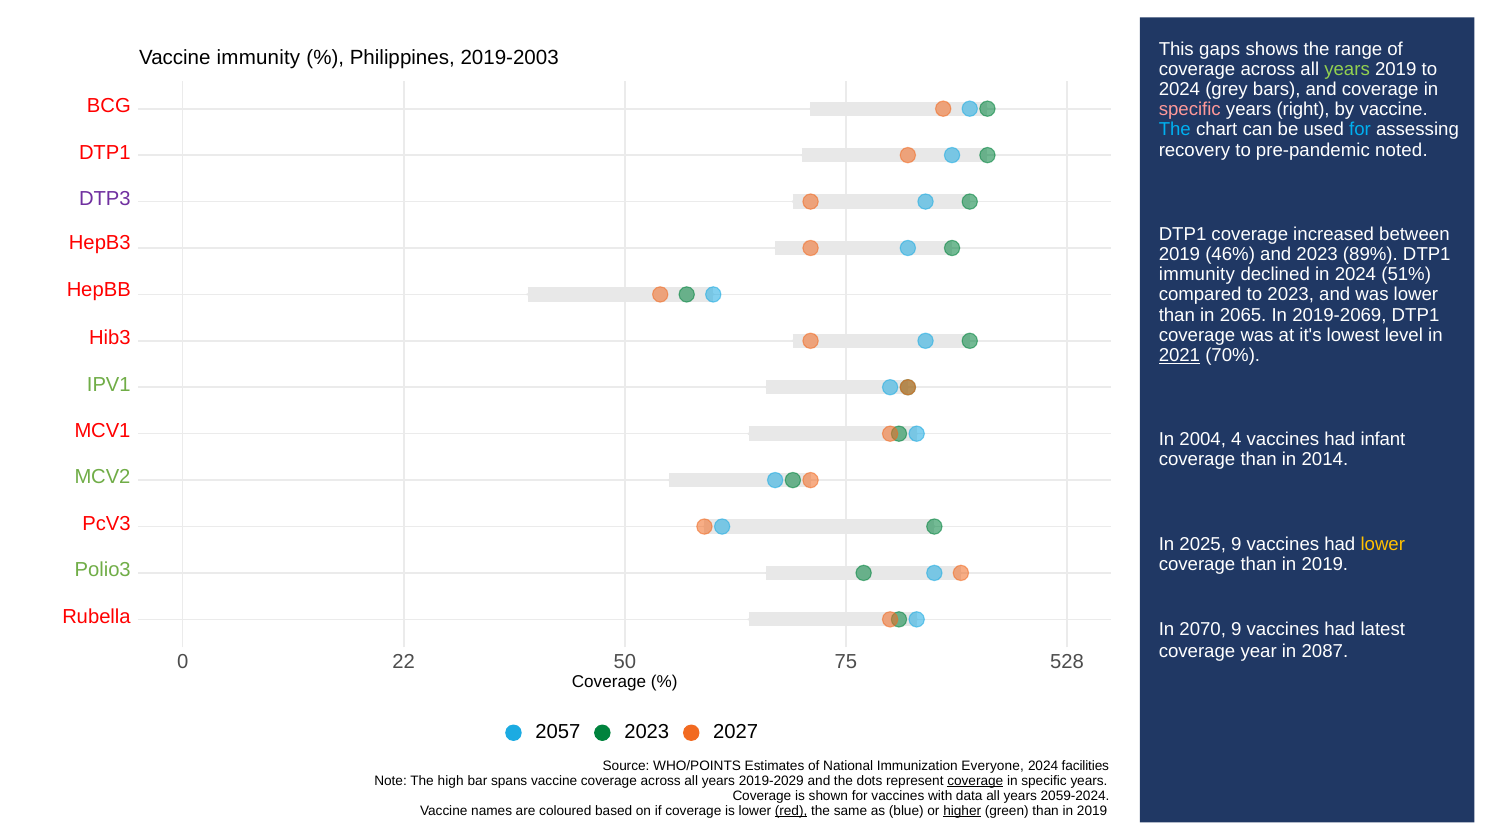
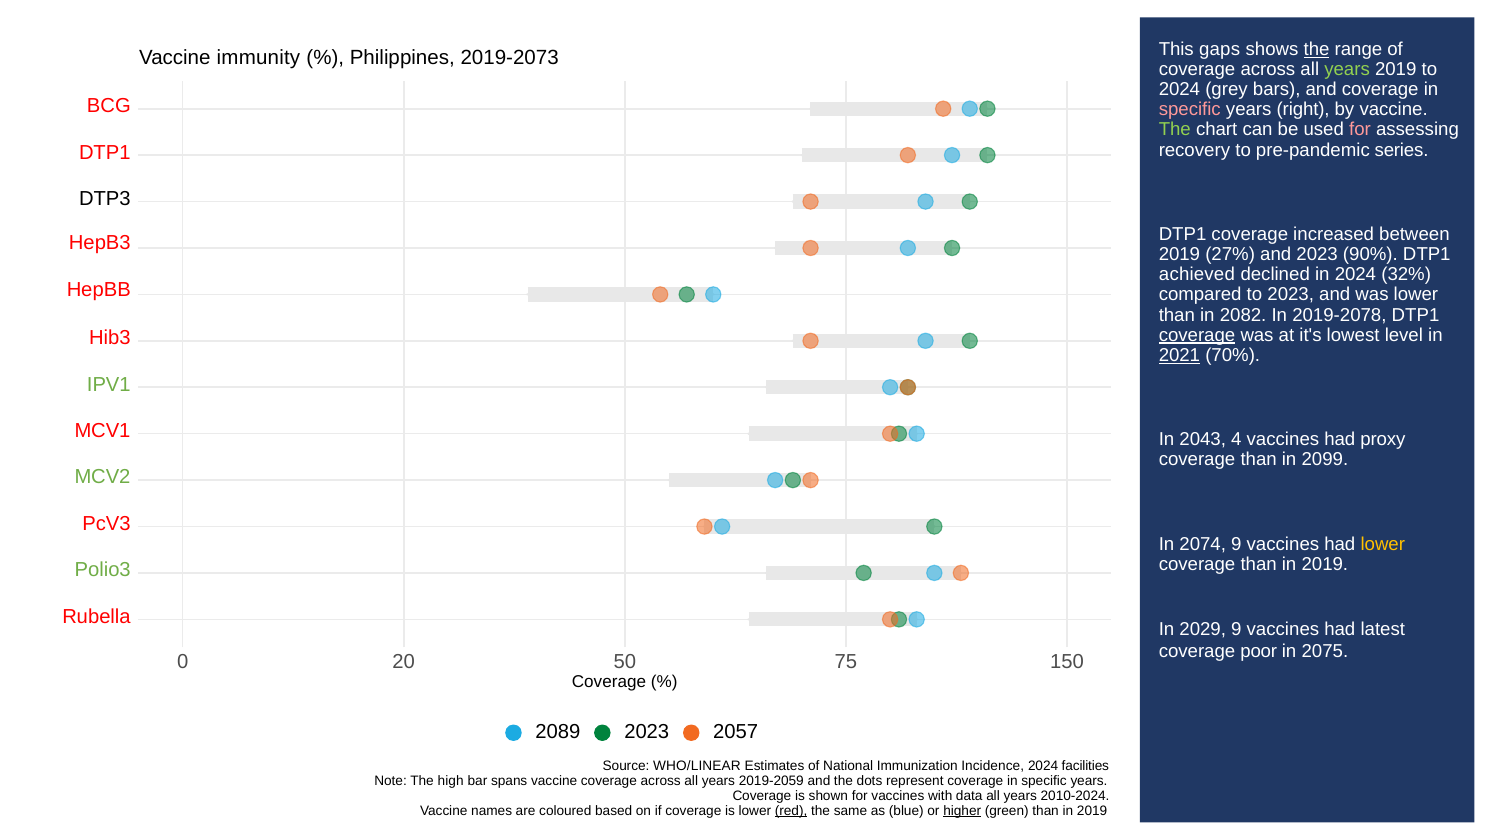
the at (1317, 49) underline: none -> present
2019-2003: 2019-2003 -> 2019-2073
The at (1175, 130) colour: light blue -> light green
for at (1360, 130) colour: light blue -> pink
noted: noted -> series
DTP3 colour: purple -> black
46%: 46% -> 27%
89%: 89% -> 90%
immunity at (1197, 274): immunity -> achieved
51%: 51% -> 32%
2065: 2065 -> 2082
2019-2069: 2019-2069 -> 2019-2078
coverage at (1197, 335) underline: none -> present
2004: 2004 -> 2043
infant: infant -> proxy
2014: 2014 -> 2099
2025: 2025 -> 2074
2070: 2070 -> 2029
year: year -> poor
2087: 2087 -> 2075
22: 22 -> 20
528: 528 -> 150
2057: 2057 -> 2089
2027: 2027 -> 2057
WHO/POINTS: WHO/POINTS -> WHO/LINEAR
Everyone: Everyone -> Incidence
2019-2029: 2019-2029 -> 2019-2059
coverage at (975, 781) underline: present -> none
2059-2024: 2059-2024 -> 2010-2024
